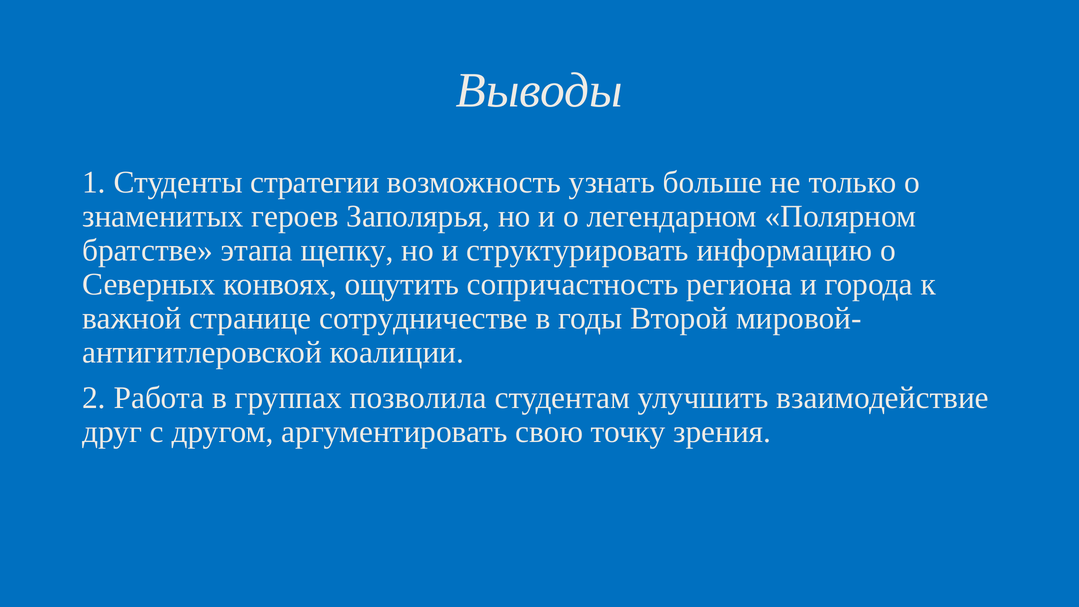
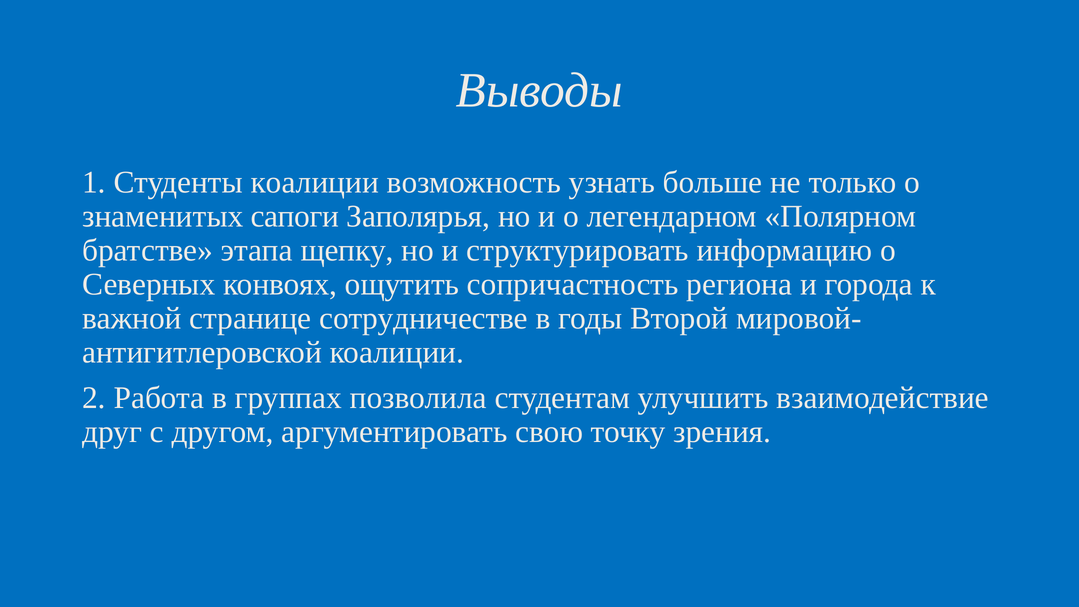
Студенты стратегии: стратегии -> коалиции
героев: героев -> сапоги
